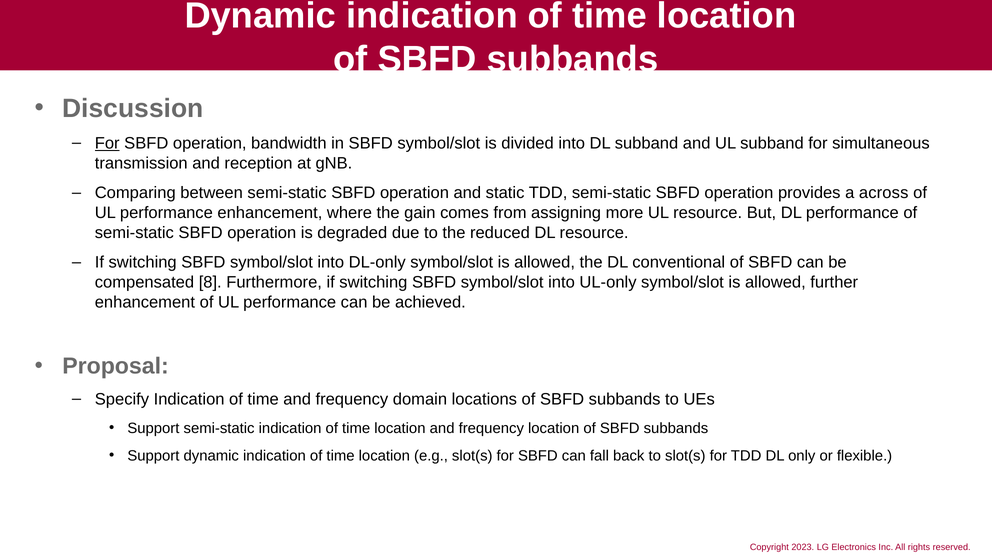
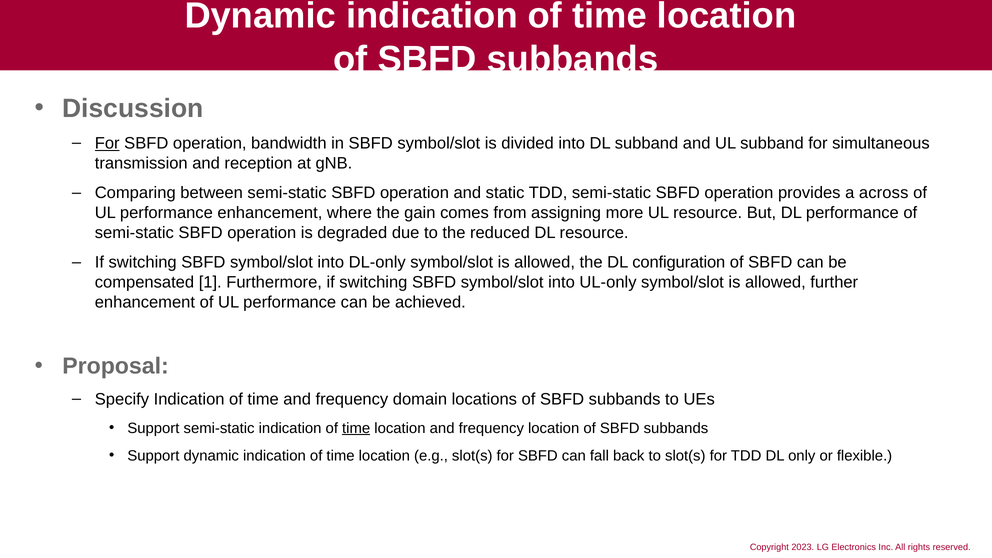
conventional: conventional -> configuration
8: 8 -> 1
time at (356, 428) underline: none -> present
